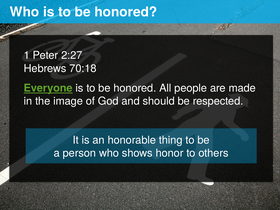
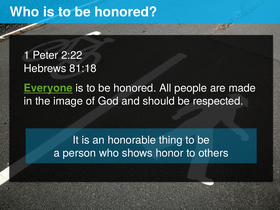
2:27: 2:27 -> 2:22
70:18: 70:18 -> 81:18
